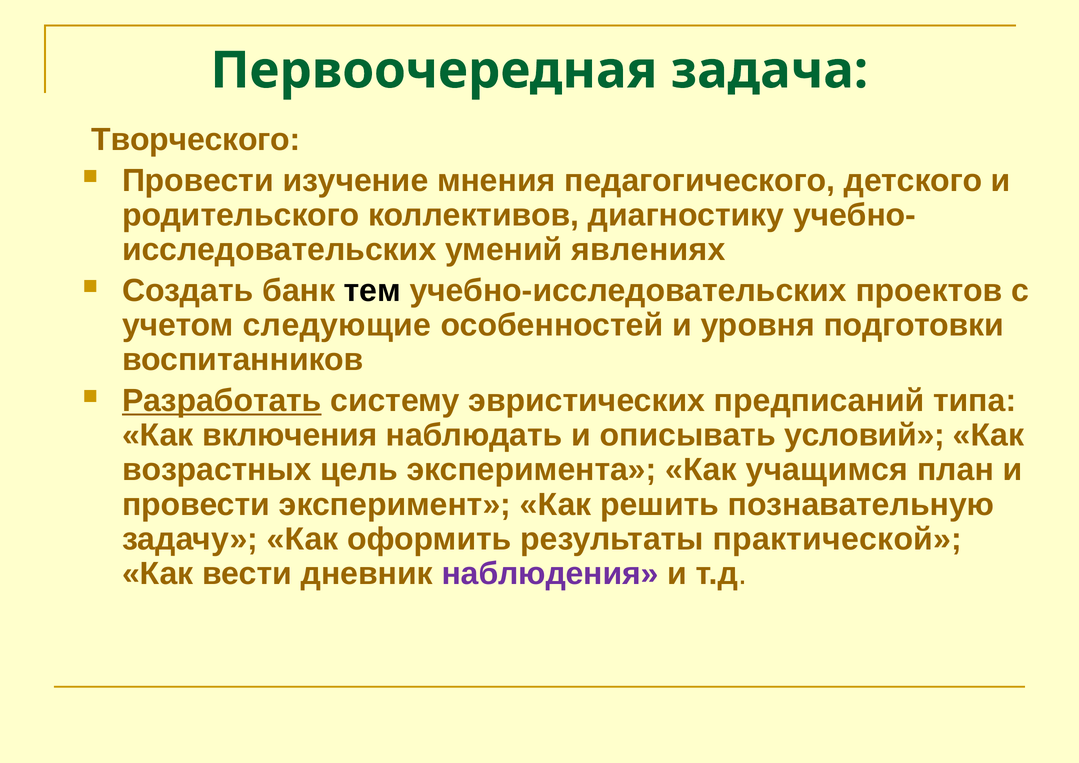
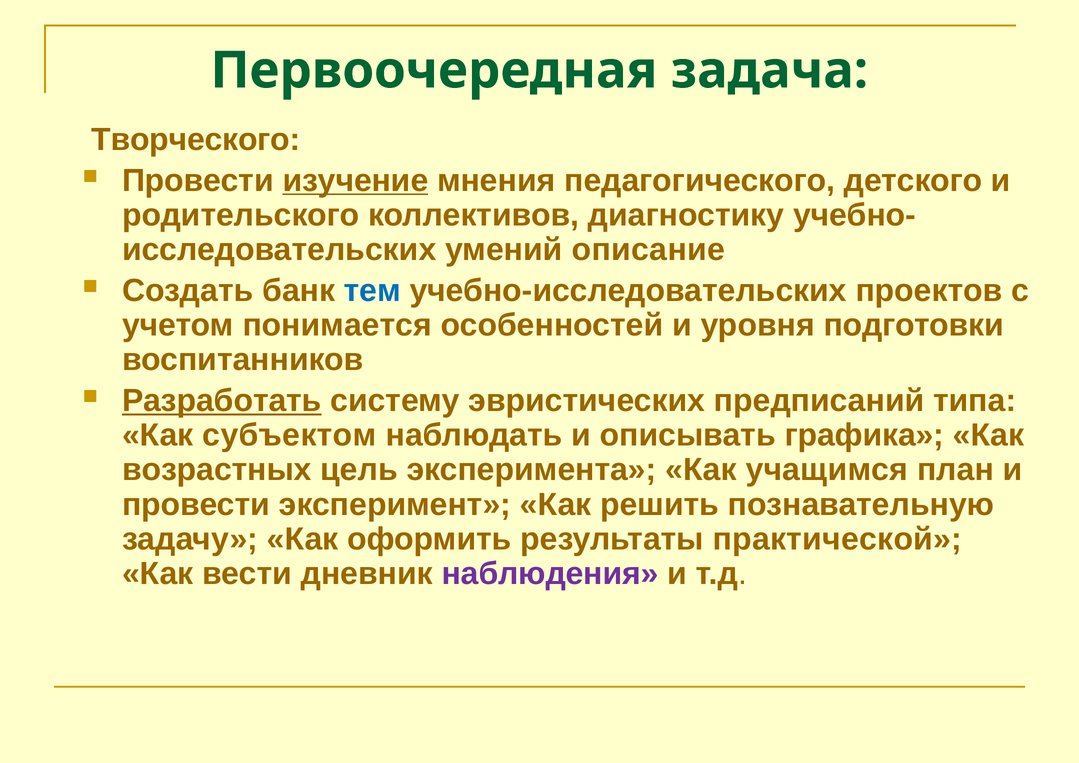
изучение underline: none -> present
явлениях: явлениях -> описание
тем colour: black -> blue
следующие: следующие -> понимается
включения: включения -> субъектом
условий: условий -> графика
